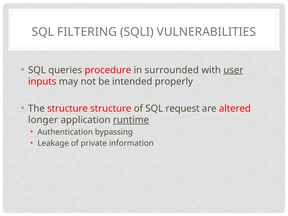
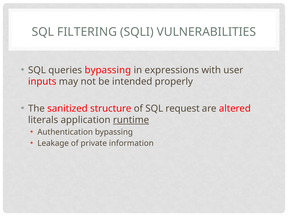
queries procedure: procedure -> bypassing
surrounded: surrounded -> expressions
user underline: present -> none
The structure: structure -> sanitized
longer: longer -> literals
